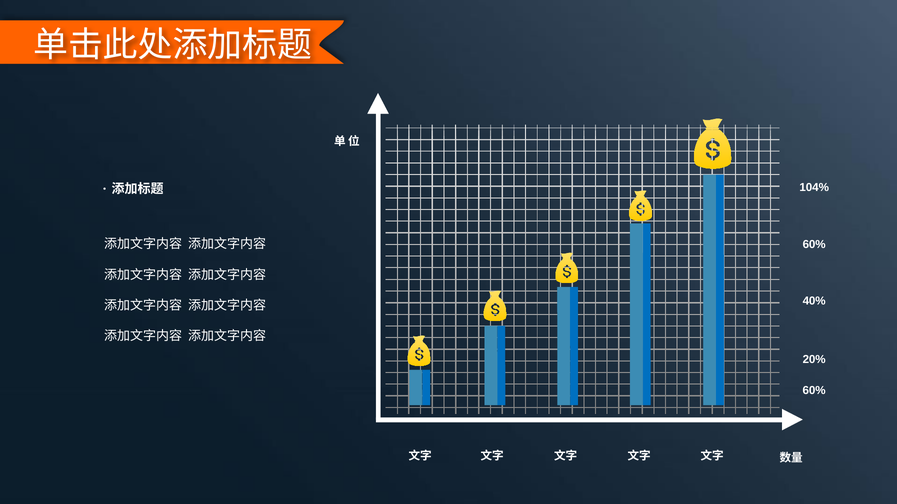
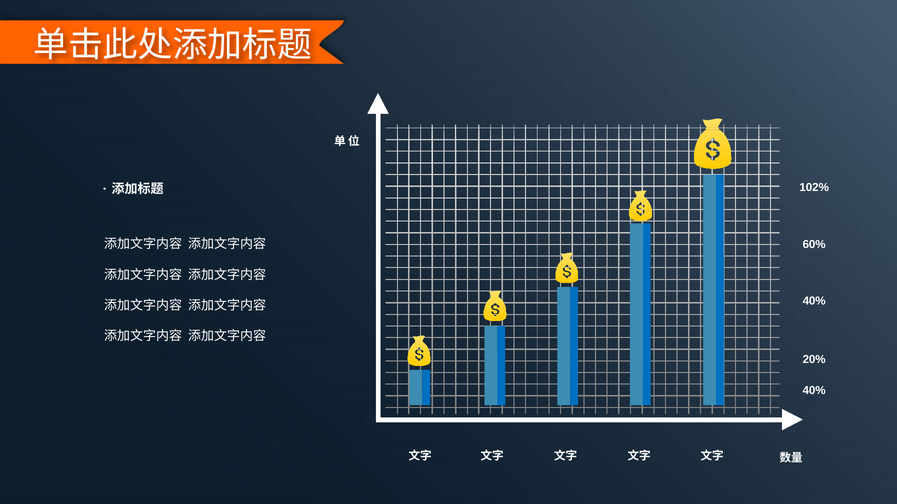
104%: 104% -> 102%
60% at (814, 391): 60% -> 40%
